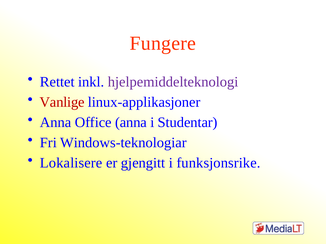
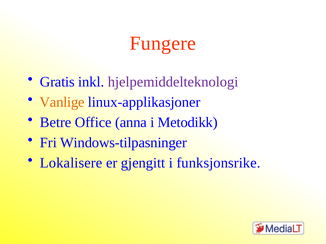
Rettet: Rettet -> Gratis
Vanlige colour: red -> orange
Anna at (56, 123): Anna -> Betre
Studentar: Studentar -> Metodikk
Windows-teknologiar: Windows-teknologiar -> Windows-tilpasninger
